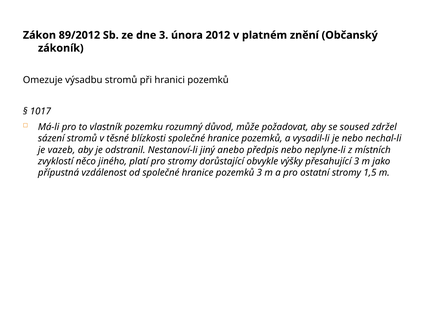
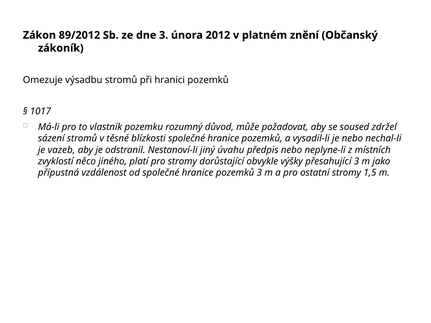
anebo: anebo -> úvahu
